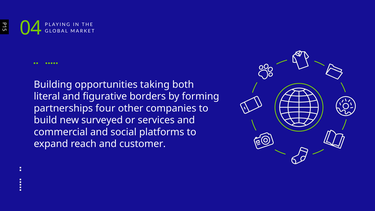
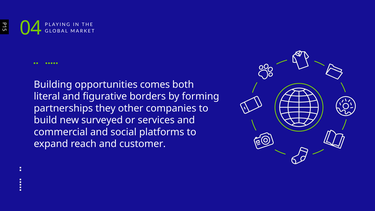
taking: taking -> comes
four: four -> they
